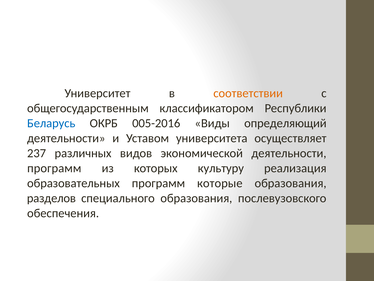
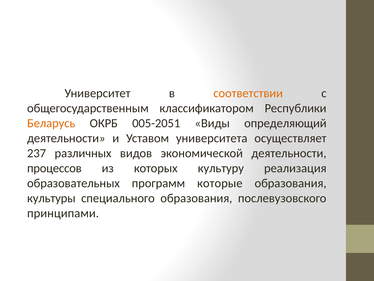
Беларусь colour: blue -> orange
005-2016: 005-2016 -> 005-2051
программ at (54, 168): программ -> процессов
разделов: разделов -> культуры
обеспечения: обеспечения -> принципами
